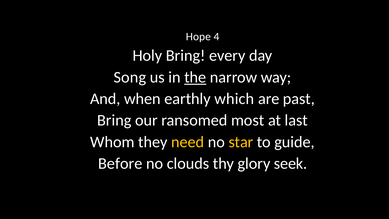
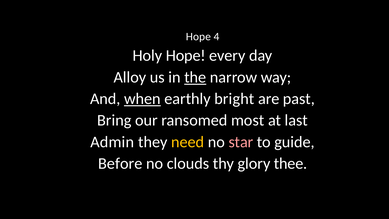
Holy Bring: Bring -> Hope
Song: Song -> Alloy
when underline: none -> present
which: which -> bright
Whom: Whom -> Admin
star colour: yellow -> pink
seek: seek -> thee
